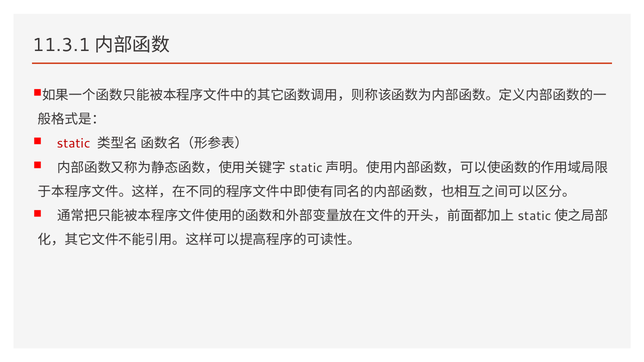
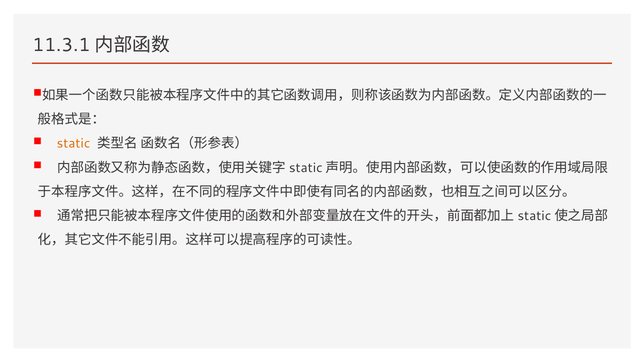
static colour: red -> orange
